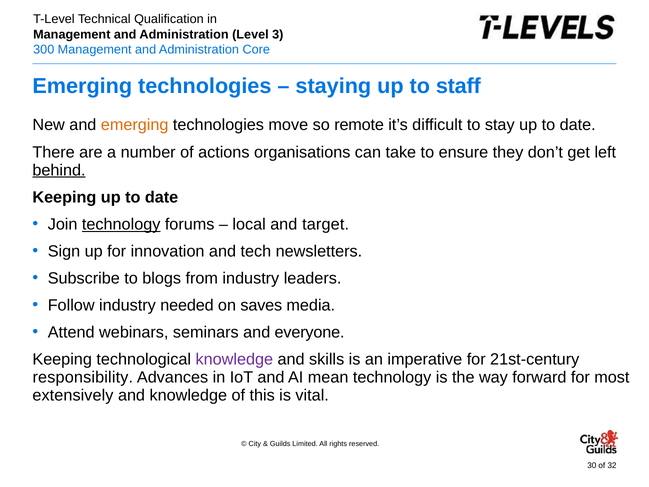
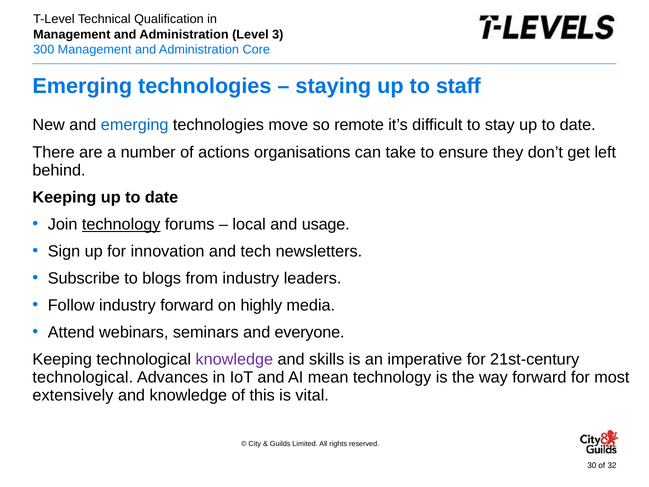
emerging at (135, 125) colour: orange -> blue
behind underline: present -> none
target: target -> usage
industry needed: needed -> forward
saves: saves -> highly
responsibility at (83, 377): responsibility -> technological
